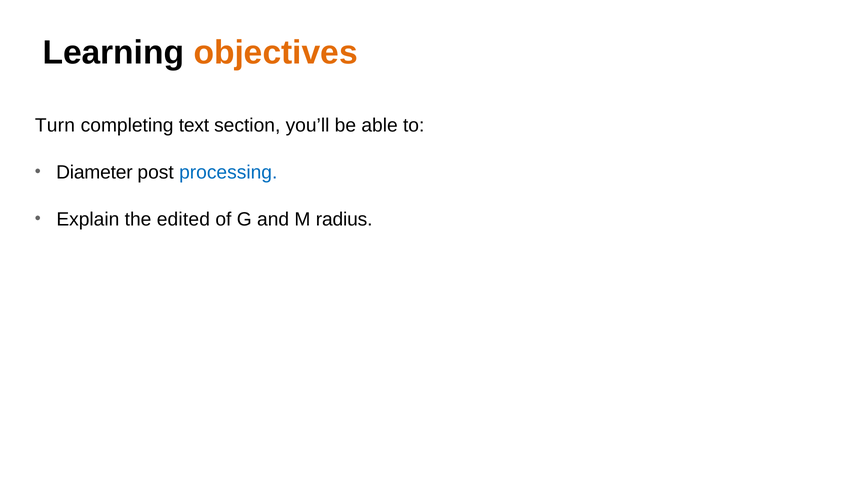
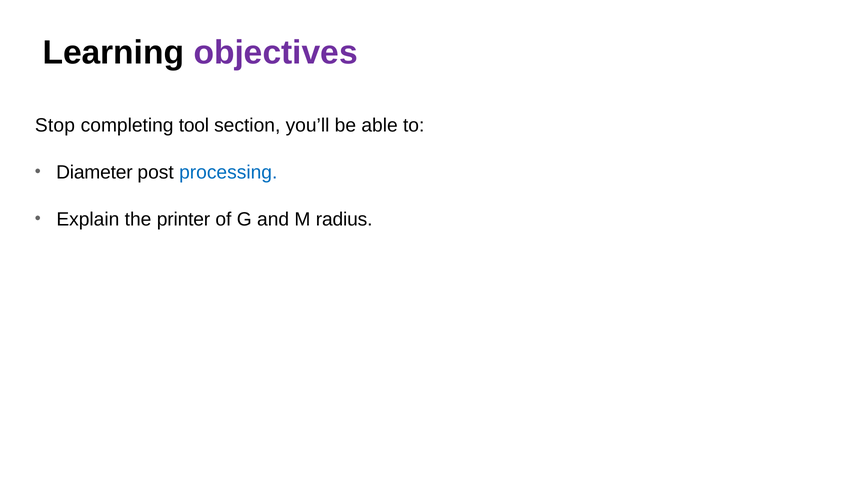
objectives colour: orange -> purple
Turn: Turn -> Stop
text: text -> tool
edited: edited -> printer
